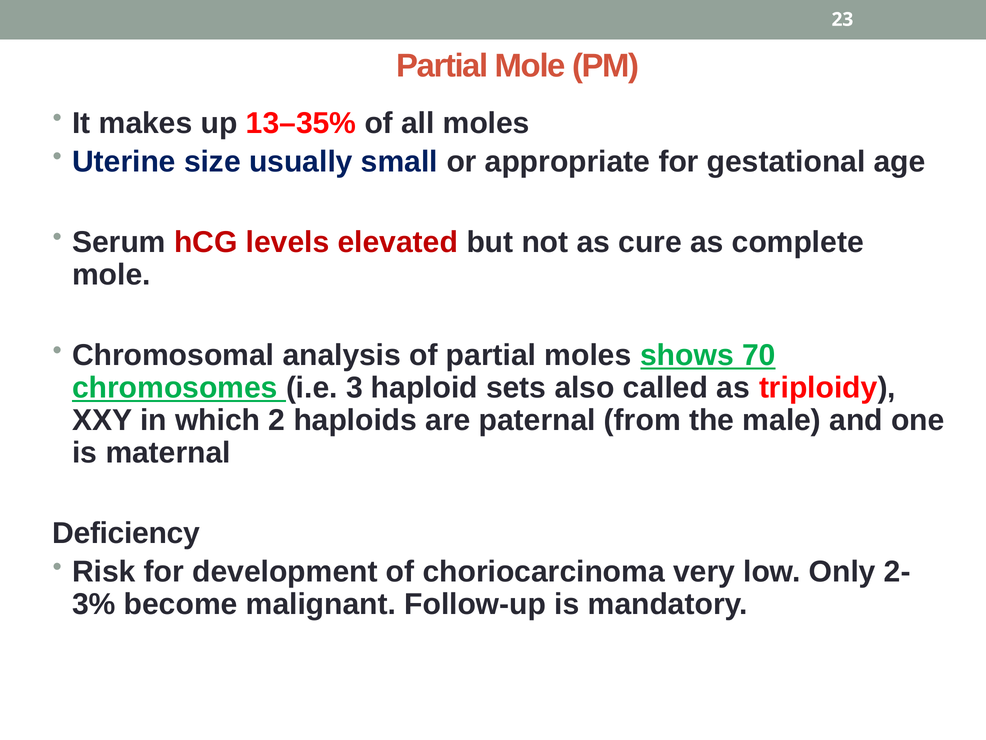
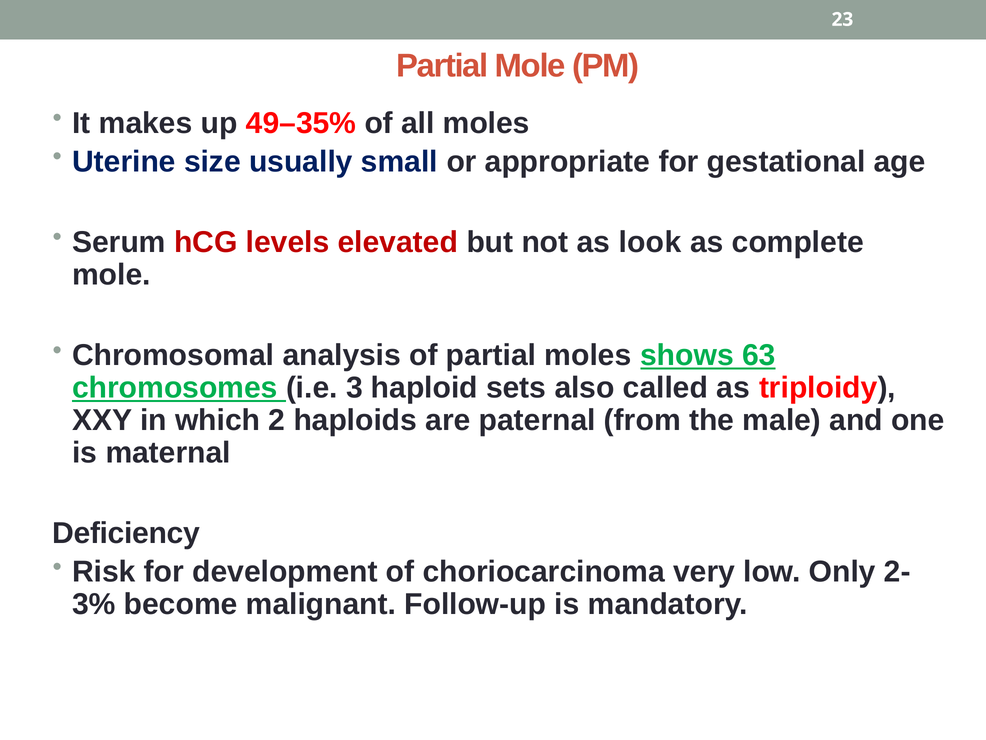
13–35%: 13–35% -> 49–35%
cure: cure -> look
70: 70 -> 63
